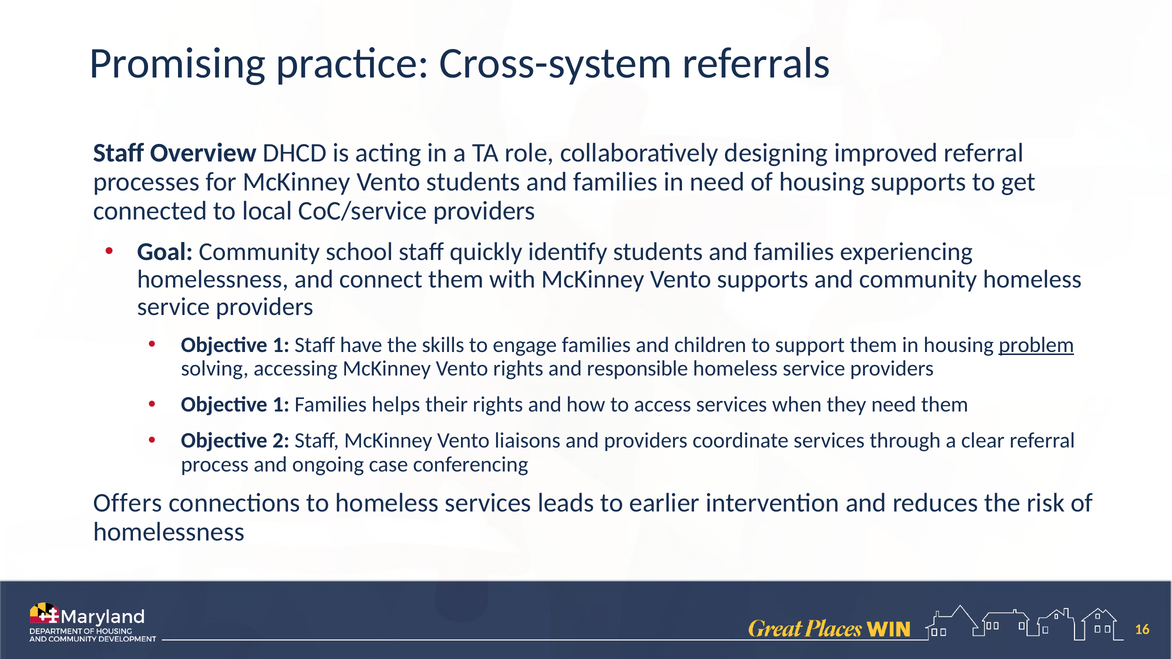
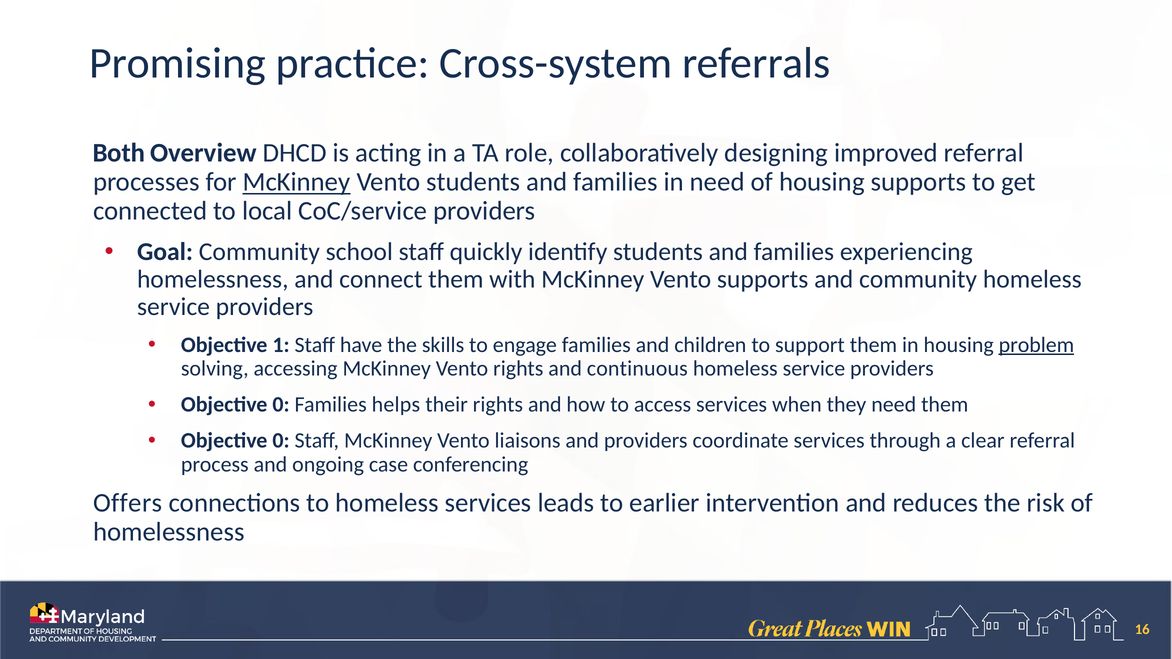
Staff at (119, 153): Staff -> Both
McKinney at (297, 182) underline: none -> present
responsible: responsible -> continuous
1 at (281, 405): 1 -> 0
2 at (281, 441): 2 -> 0
